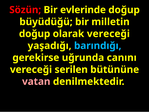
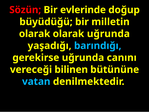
doğup at (35, 34): doğup -> olarak
olarak vereceği: vereceği -> uğrunda
serilen: serilen -> bilinen
vatan colour: pink -> light blue
